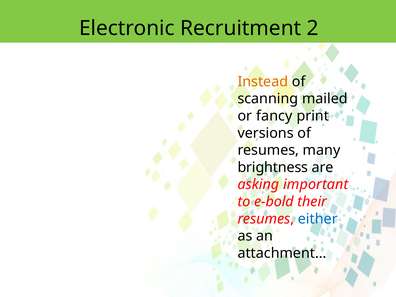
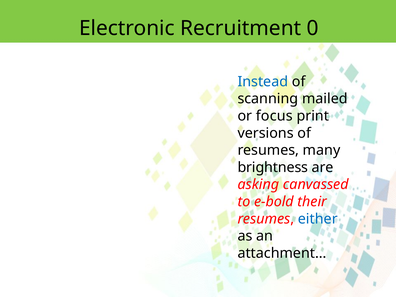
2: 2 -> 0
Instead colour: orange -> blue
fancy: fancy -> focus
important: important -> canvassed
